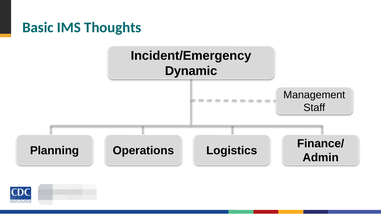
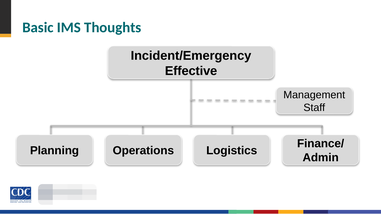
Dynamic: Dynamic -> Effective
